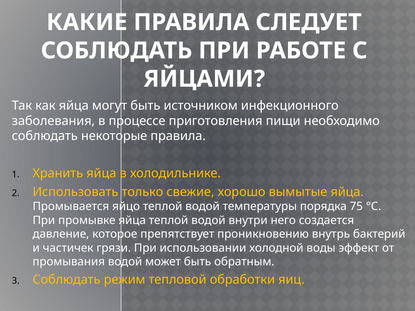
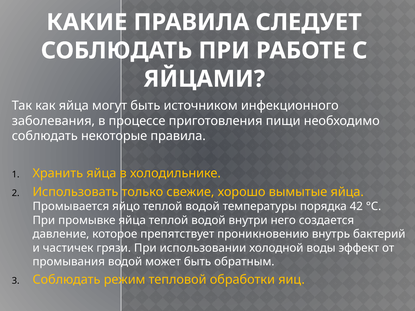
75: 75 -> 42
